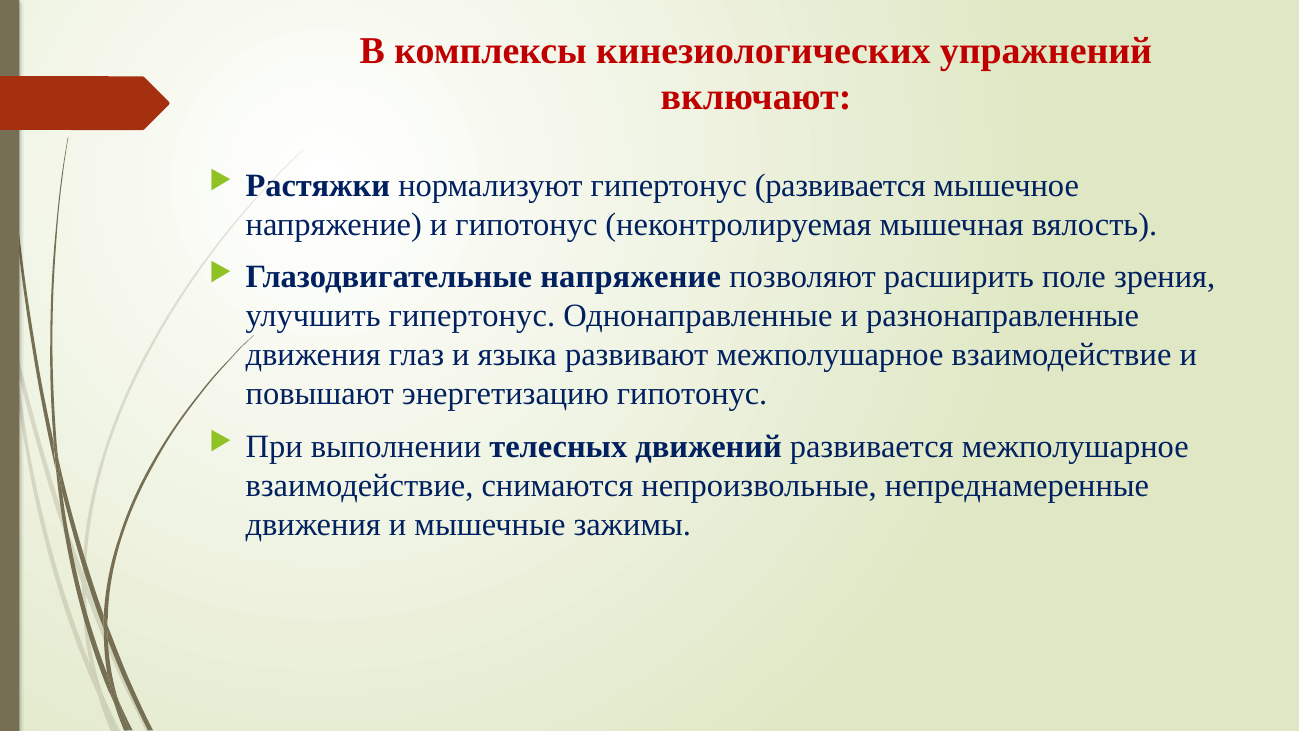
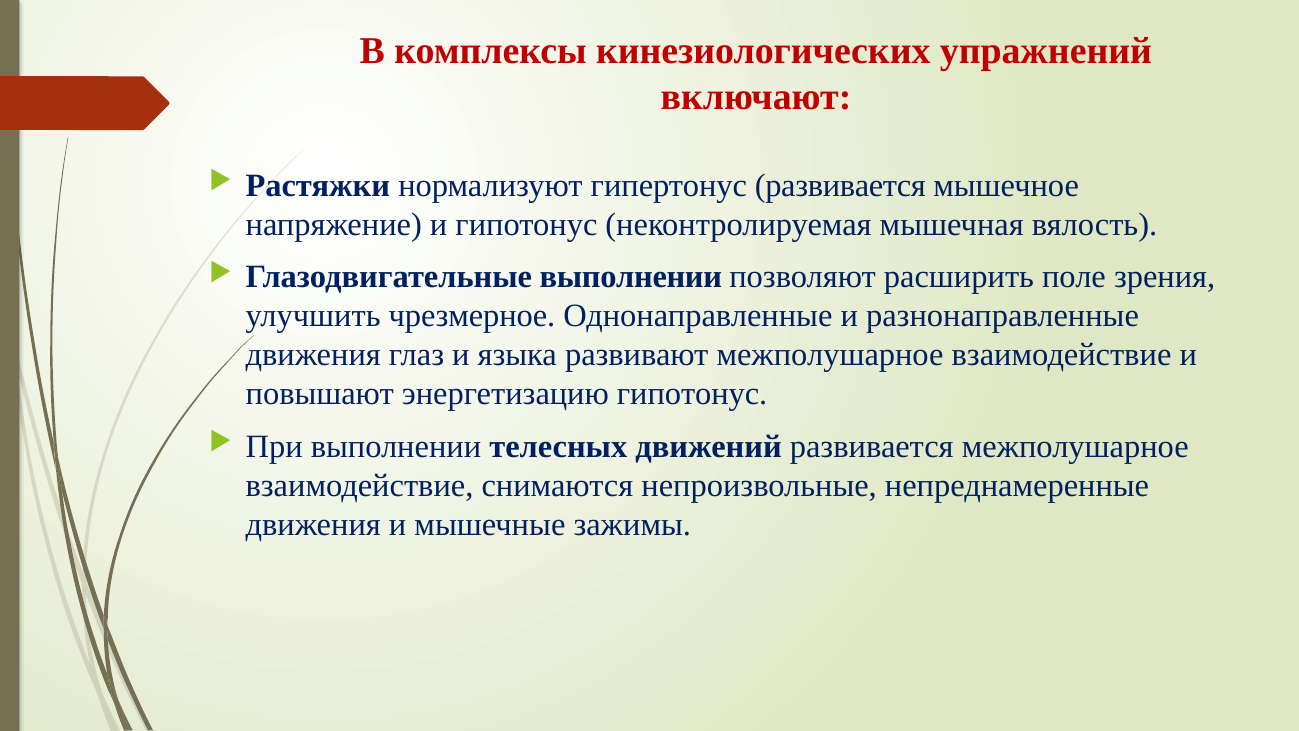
Глазодвигательные напряжение: напряжение -> выполнении
улучшить гипертонус: гипертонус -> чрезмерное
